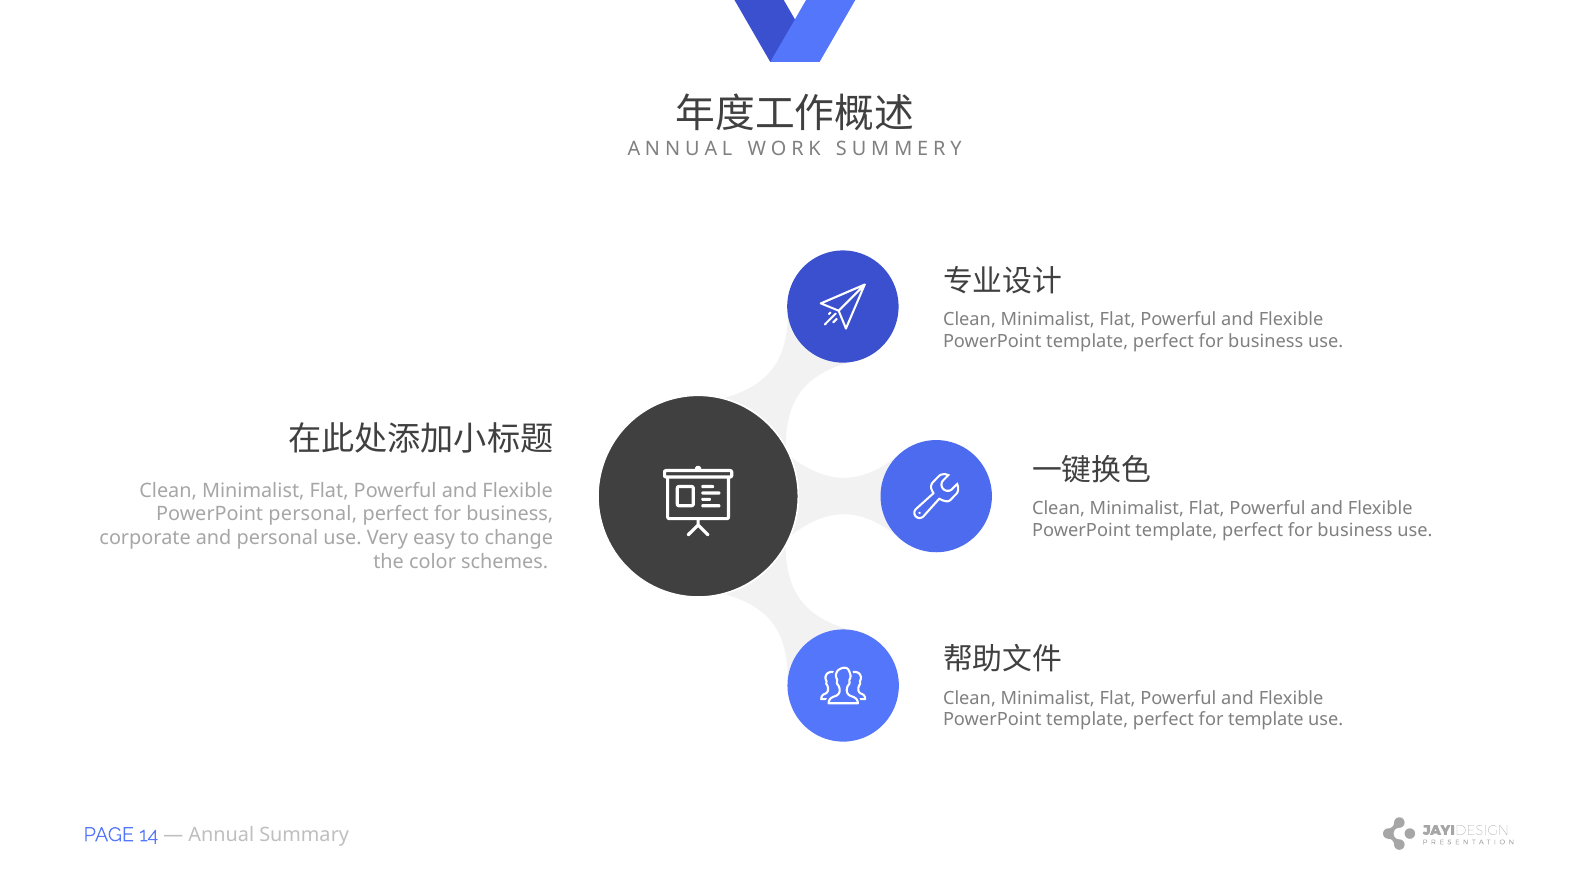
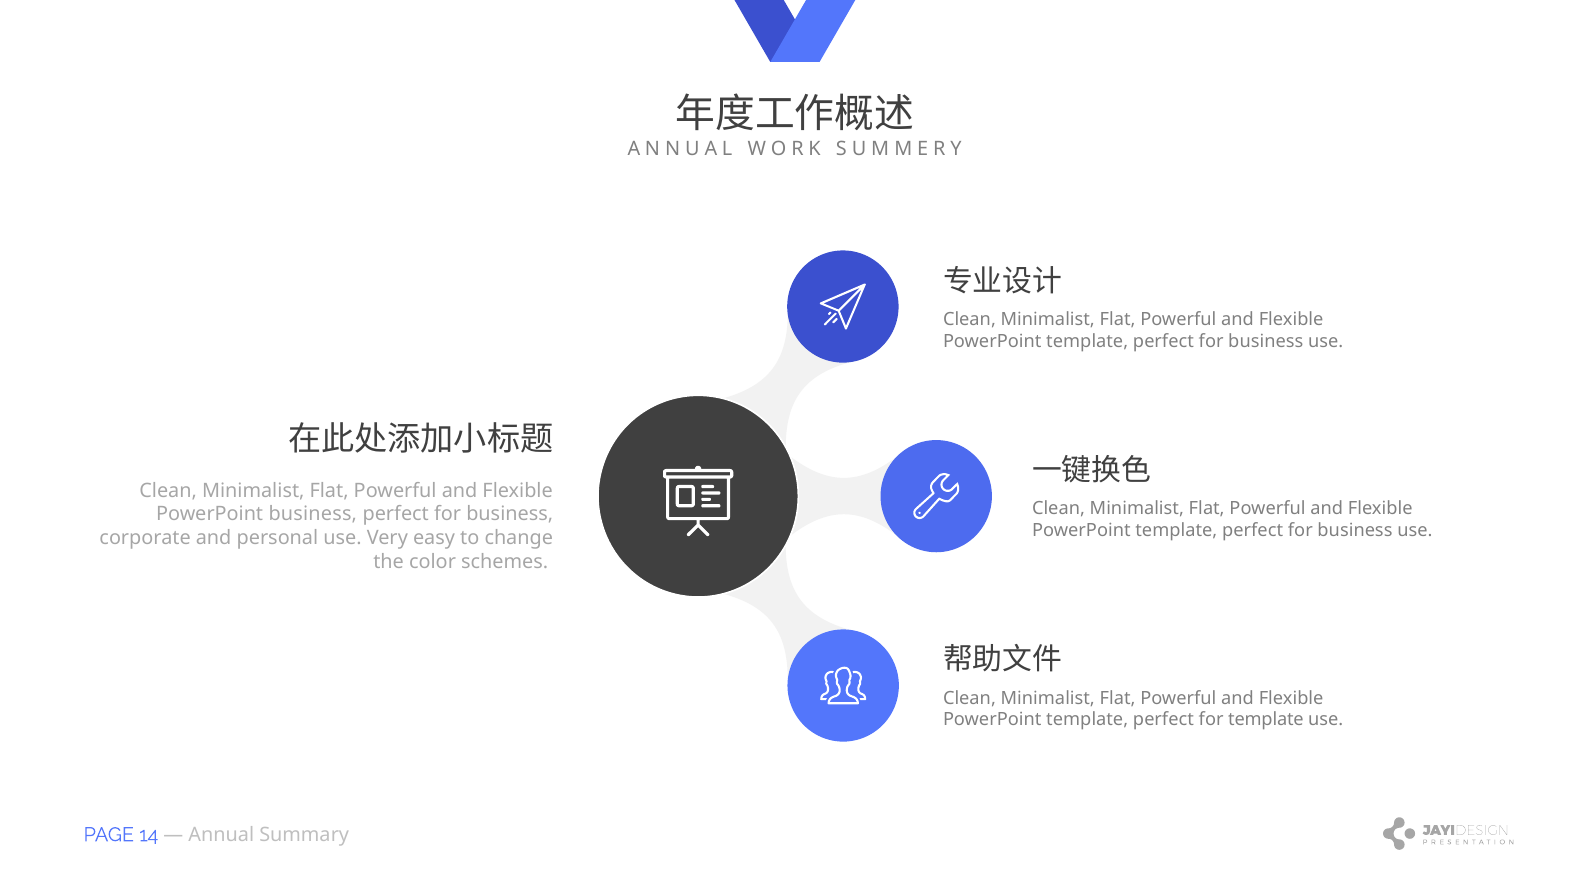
PowerPoint personal: personal -> business
